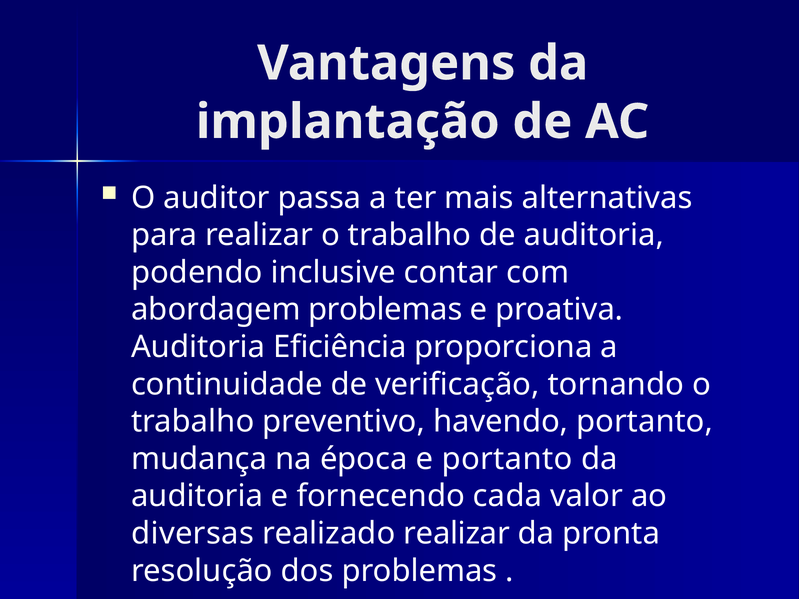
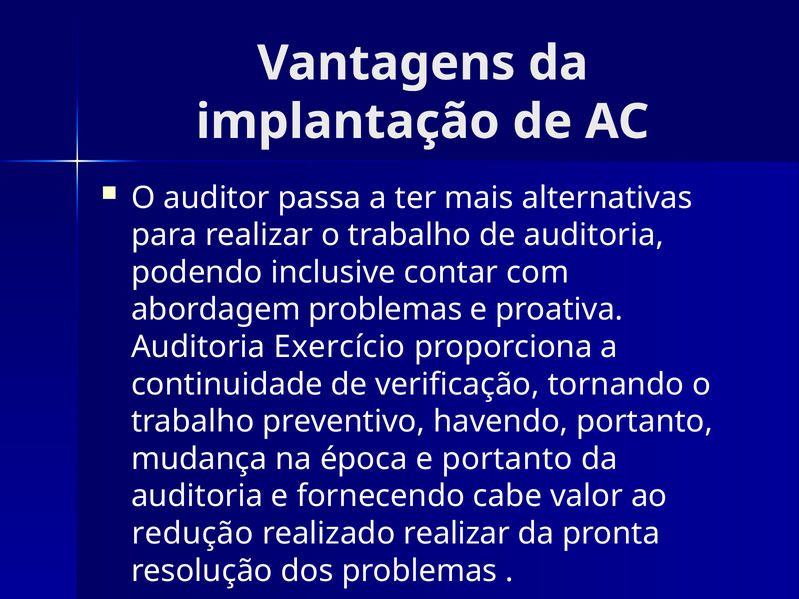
Eficiência: Eficiência -> Exercício
cada: cada -> cabe
diversas: diversas -> redução
